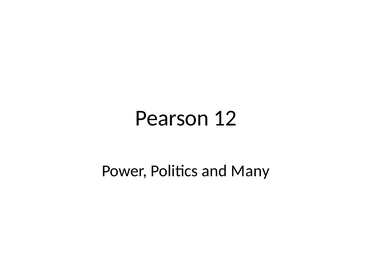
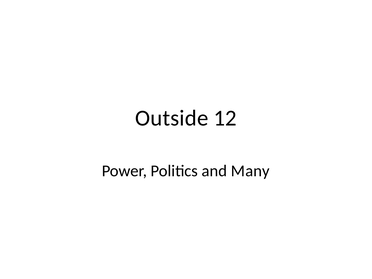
Pearson: Pearson -> Outside
